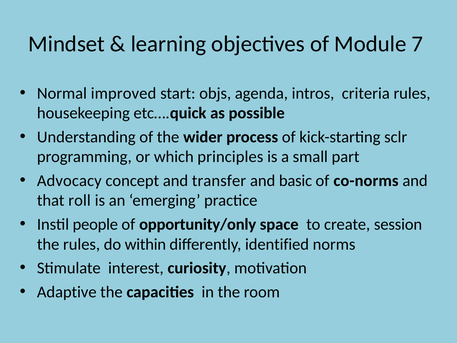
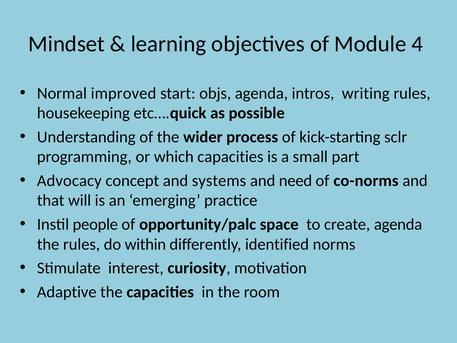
7: 7 -> 4
criteria: criteria -> writing
which principles: principles -> capacities
transfer: transfer -> systems
basic: basic -> need
roll: roll -> will
opportunity/only: opportunity/only -> opportunity/palc
create session: session -> agenda
